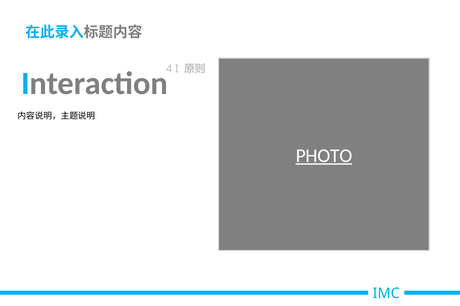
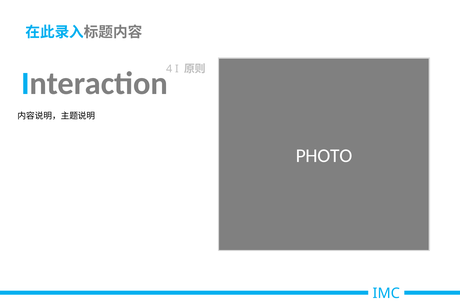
PHOTO underline: present -> none
